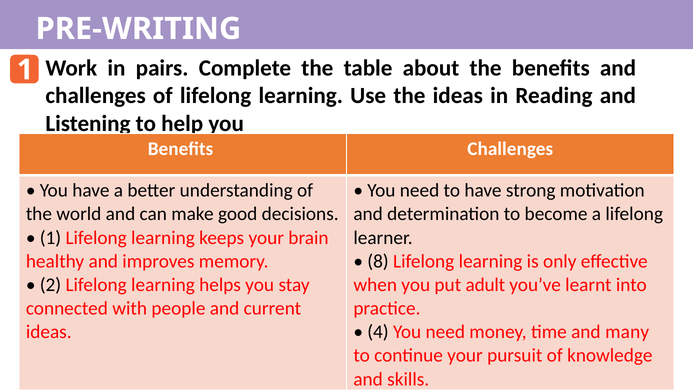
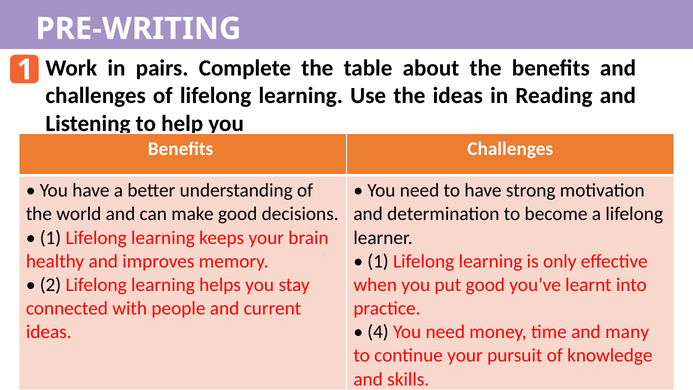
8 at (378, 261): 8 -> 1
put adult: adult -> good
